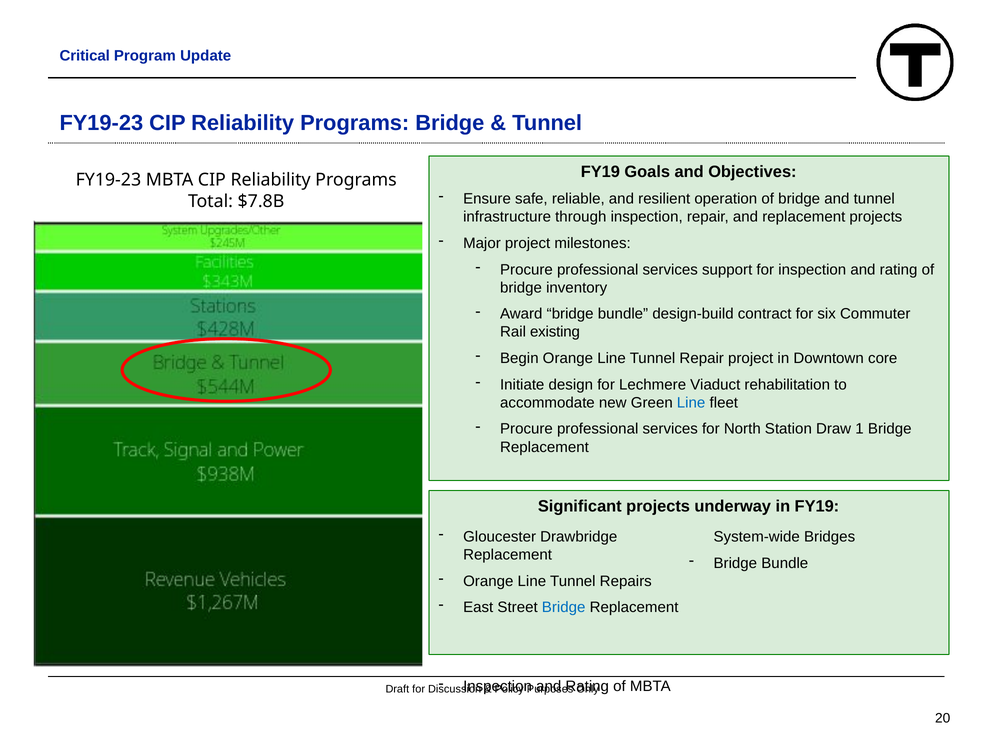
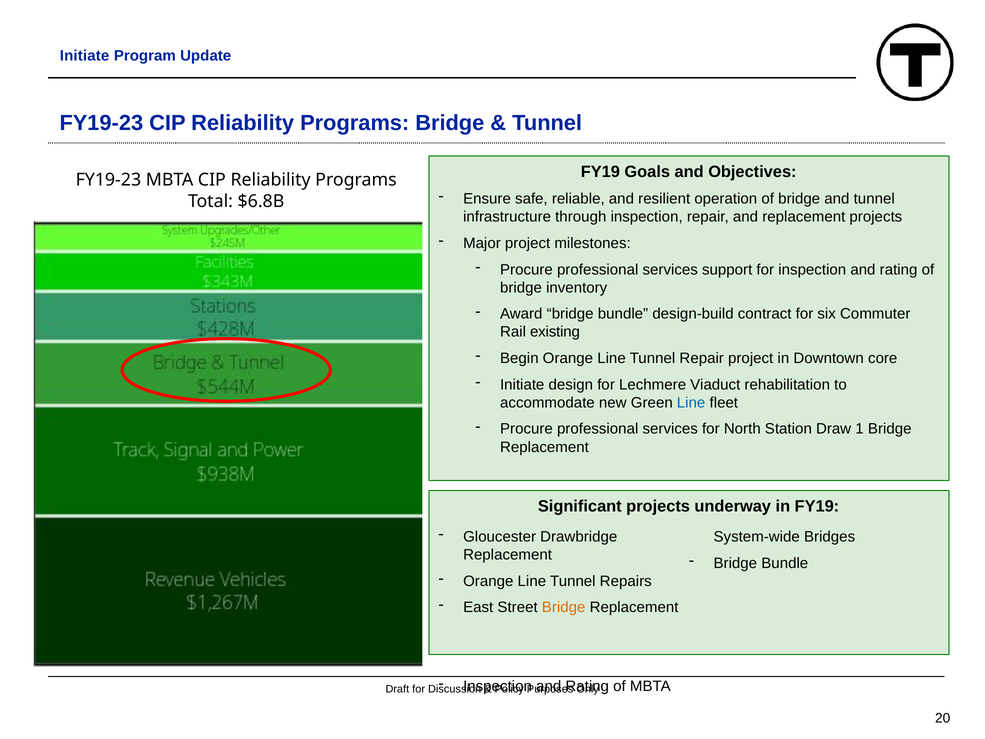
Critical at (85, 56): Critical -> Initiate
$7.8B: $7.8B -> $6.8B
Bridge at (564, 607) colour: blue -> orange
